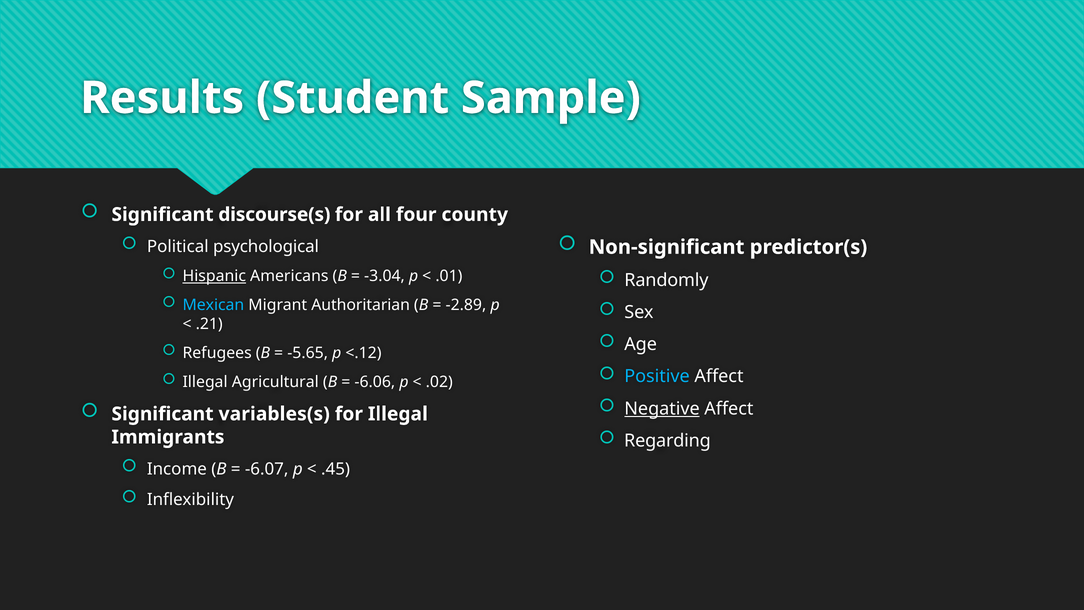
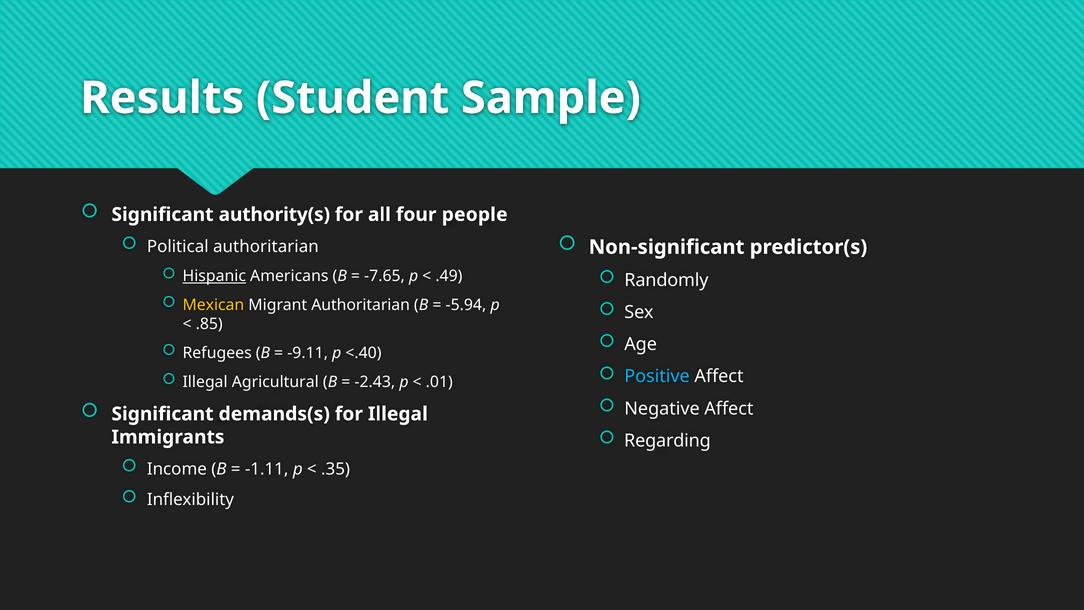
discourse(s: discourse(s -> authority(s
county: county -> people
Political psychological: psychological -> authoritarian
-3.04: -3.04 -> -7.65
.01: .01 -> .49
Mexican colour: light blue -> yellow
-2.89: -2.89 -> -5.94
.21: .21 -> .85
-5.65: -5.65 -> -9.11
<.12: <.12 -> <.40
-6.06: -6.06 -> -2.43
.02: .02 -> .01
Negative underline: present -> none
variables(s: variables(s -> demands(s
-6.07: -6.07 -> -1.11
.45: .45 -> .35
